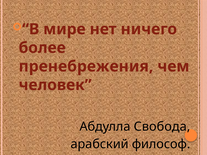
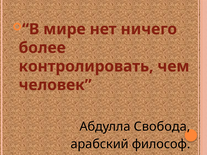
пренебрежения: пренебрежения -> контролировать
